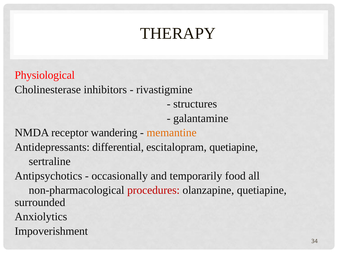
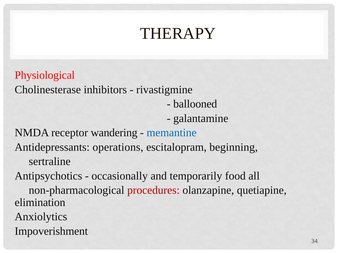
structures: structures -> ballooned
memantine colour: orange -> blue
differential: differential -> operations
escitalopram quetiapine: quetiapine -> beginning
surrounded: surrounded -> elimination
